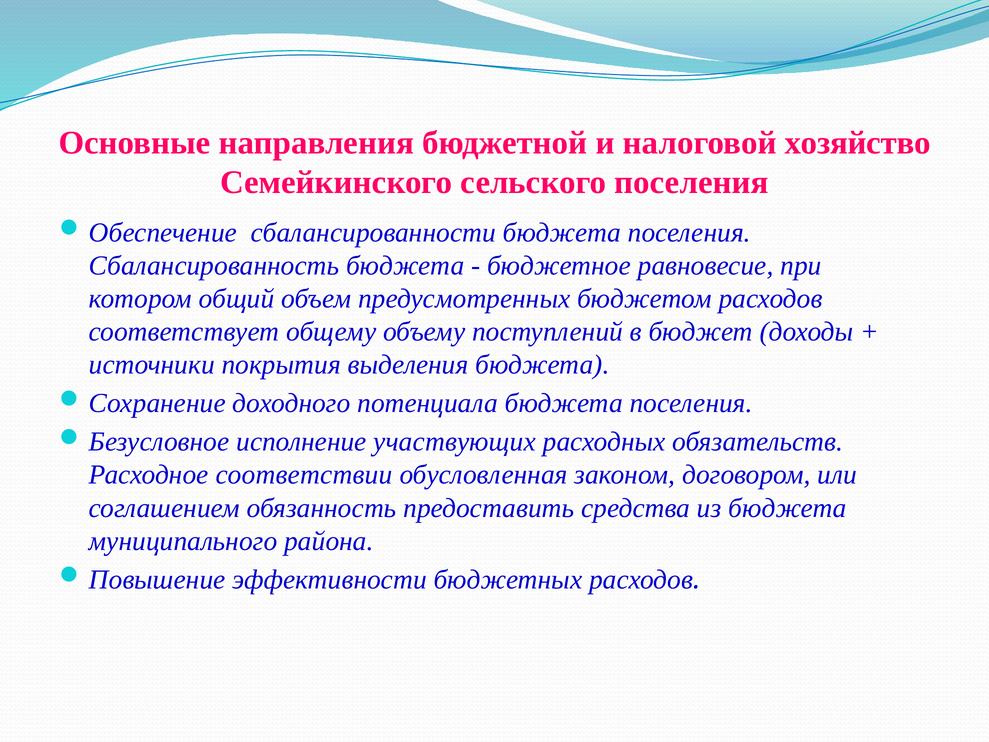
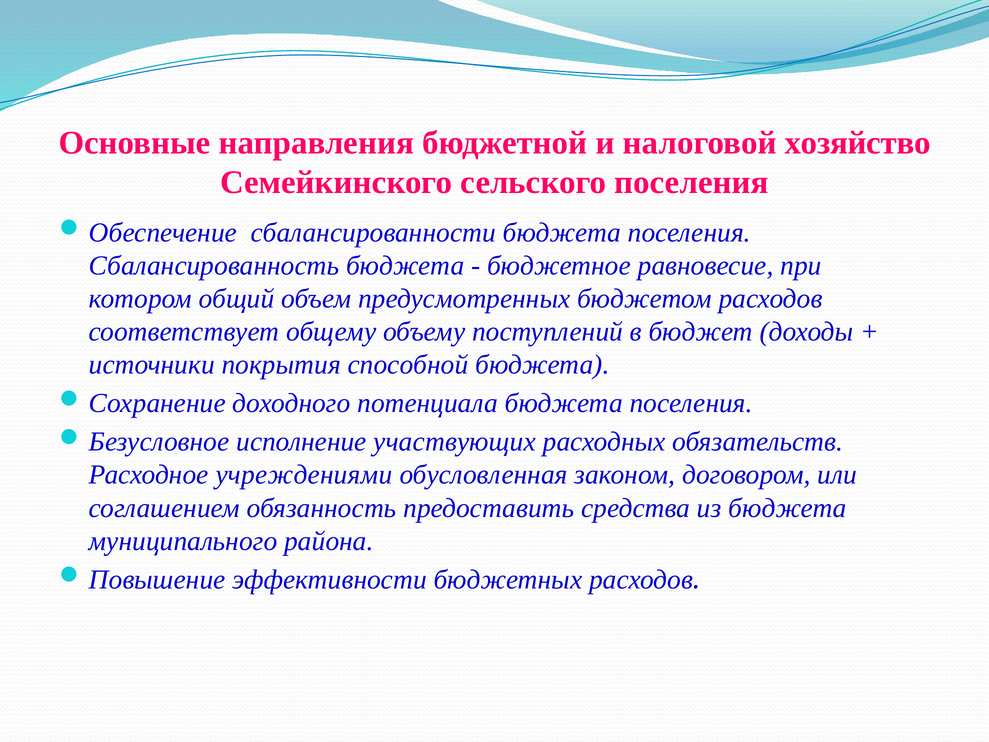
выделения: выделения -> способной
соответствии: соответствии -> учреждениями
